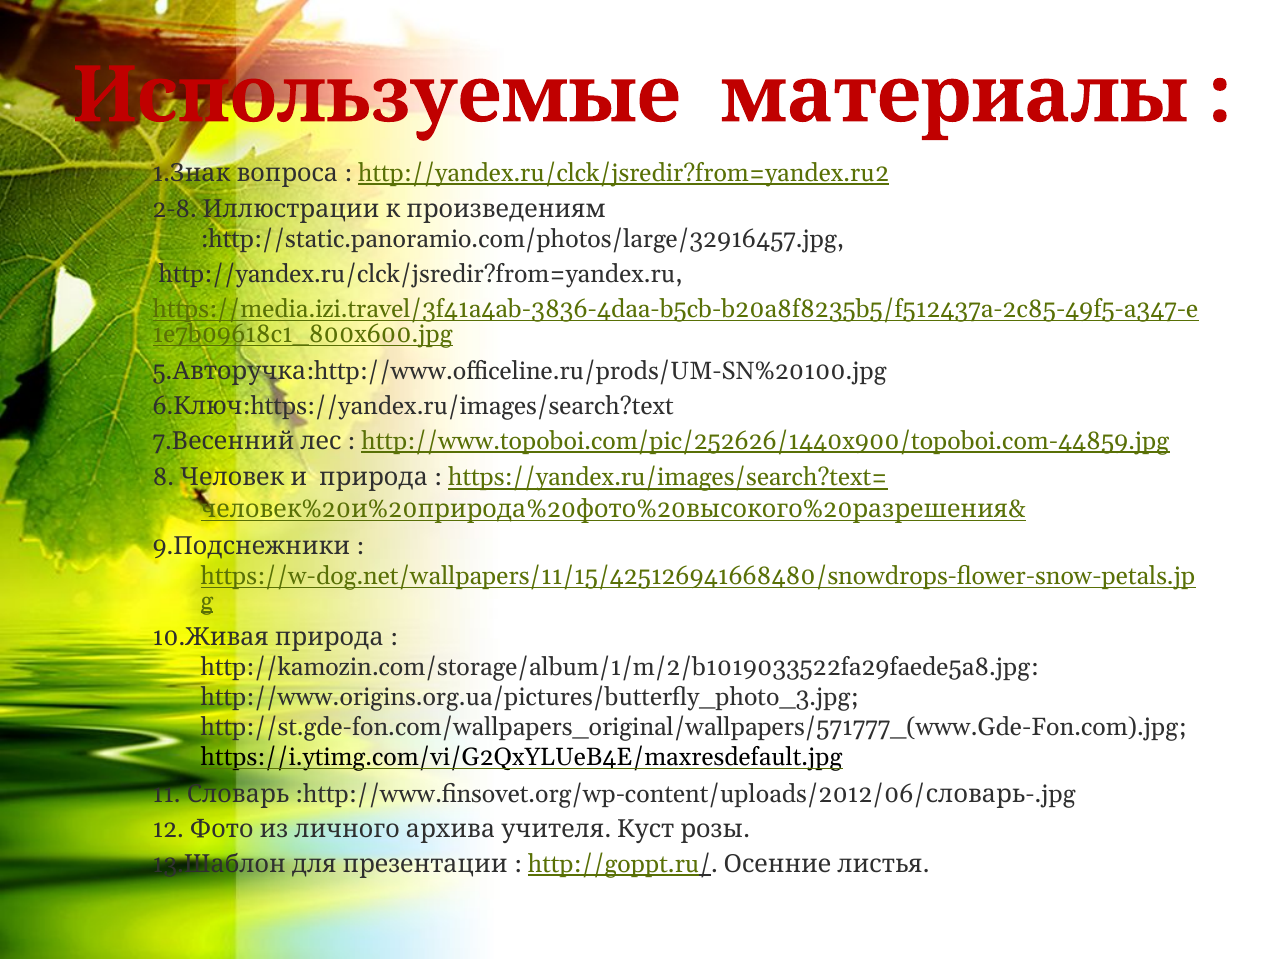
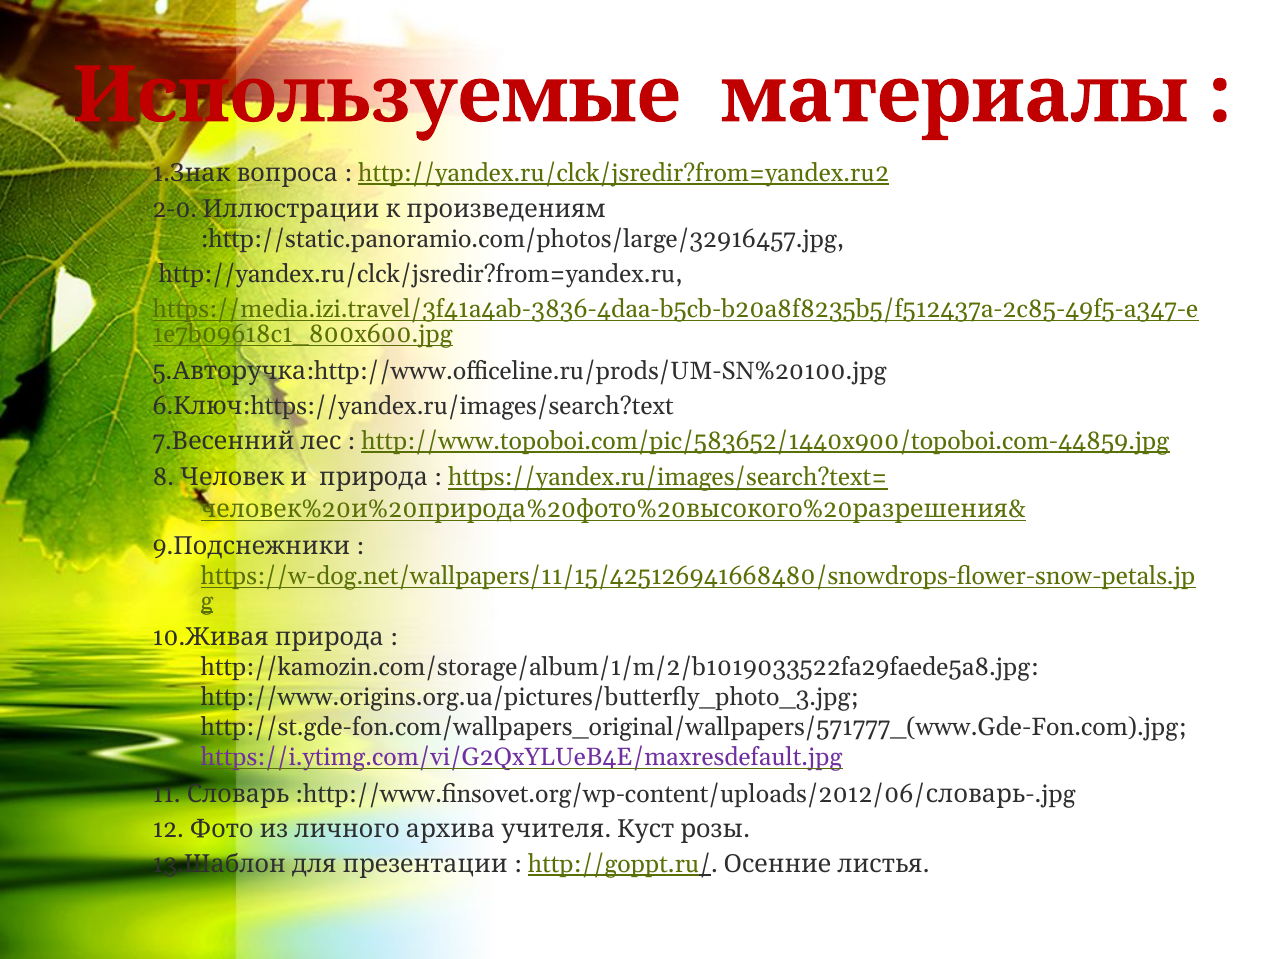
2-8: 2-8 -> 2-0
http://www.topoboi.com/pic/252626/1440x900/topoboi.com-44859.jpg: http://www.topoboi.com/pic/252626/1440x900/topoboi.com-44859.jpg -> http://www.topoboi.com/pic/583652/1440x900/topoboi.com-44859.jpg
https://i.ytimg.com/vi/G2QxYLUeB4E/maxresdefault.jpg colour: black -> purple
